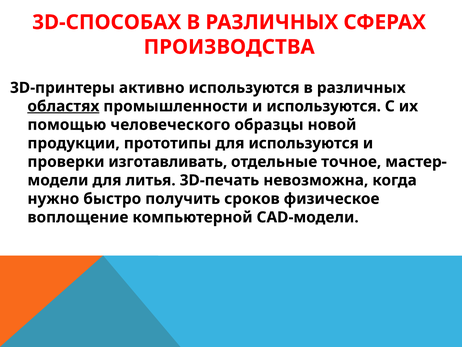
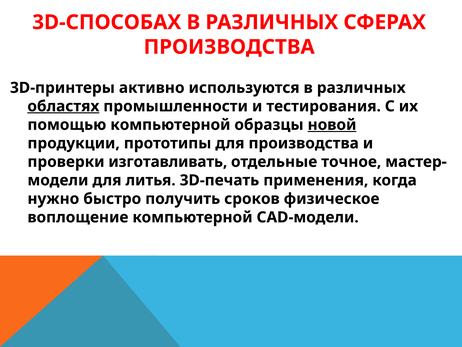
и используются: используются -> тестирования
помощью человеческого: человеческого -> компьютерной
новой underline: none -> present
для используются: используются -> производства
невозможна: невозможна -> применения
